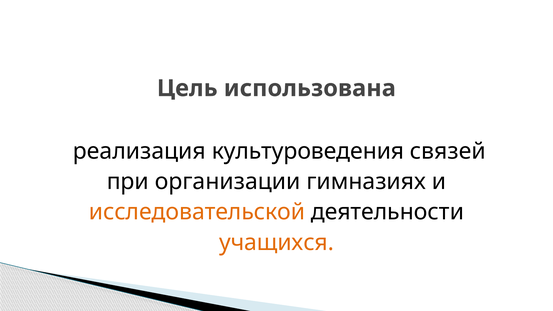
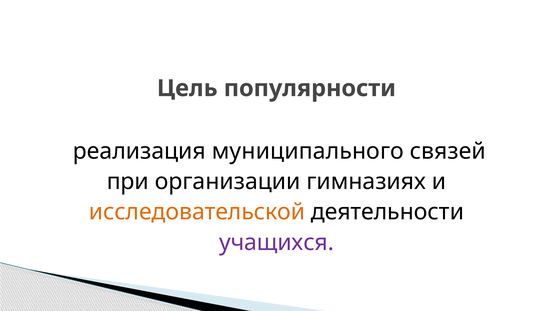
использована: использована -> популярности
культуроведения: культуроведения -> муниципального
учащихся colour: orange -> purple
